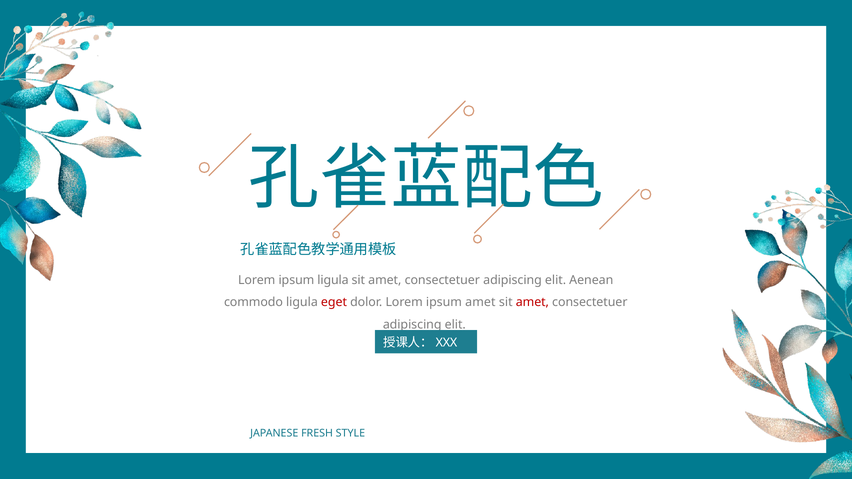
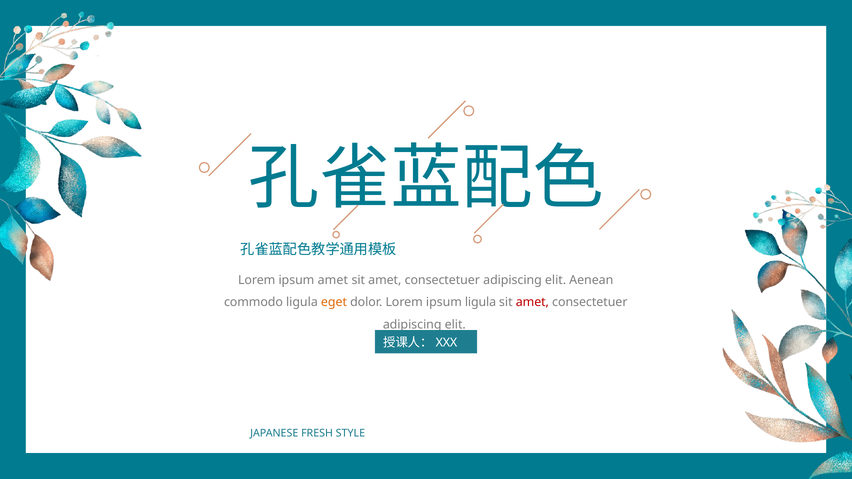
ipsum ligula: ligula -> amet
eget colour: red -> orange
ipsum amet: amet -> ligula
